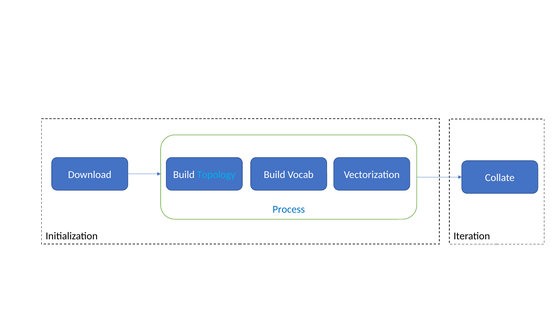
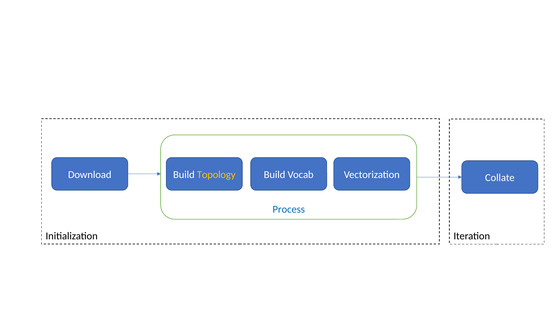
Topology colour: light blue -> yellow
